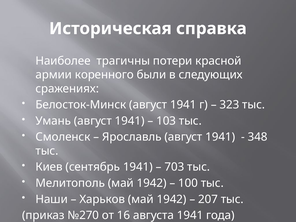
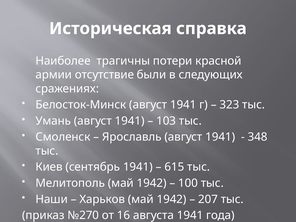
коренного: коренного -> отсутствие
703: 703 -> 615
